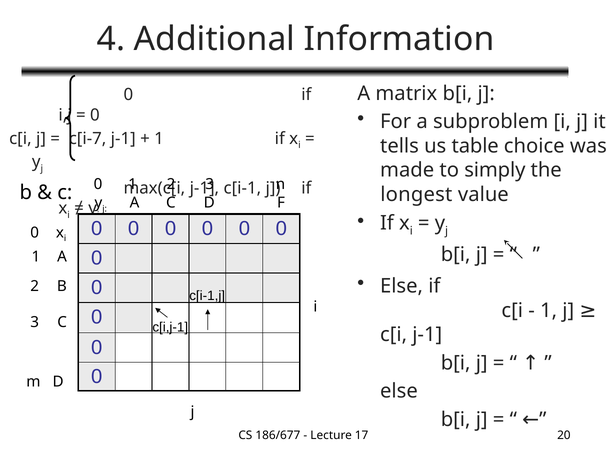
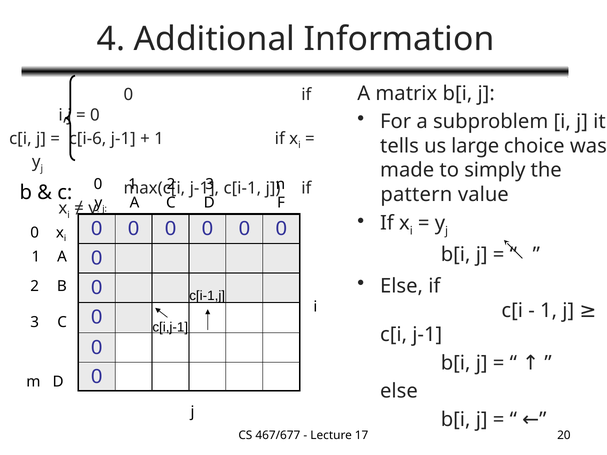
c[i-7: c[i-7 -> c[i-6
table: table -> large
longest: longest -> pattern
186/677: 186/677 -> 467/677
